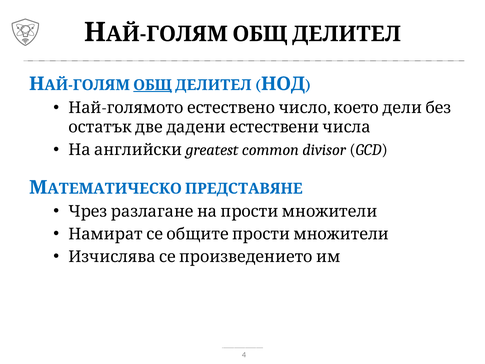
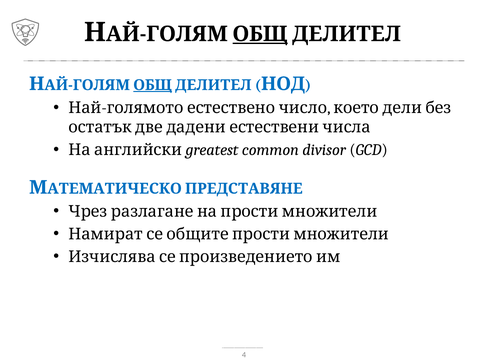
ОБЩ at (260, 34) underline: none -> present
